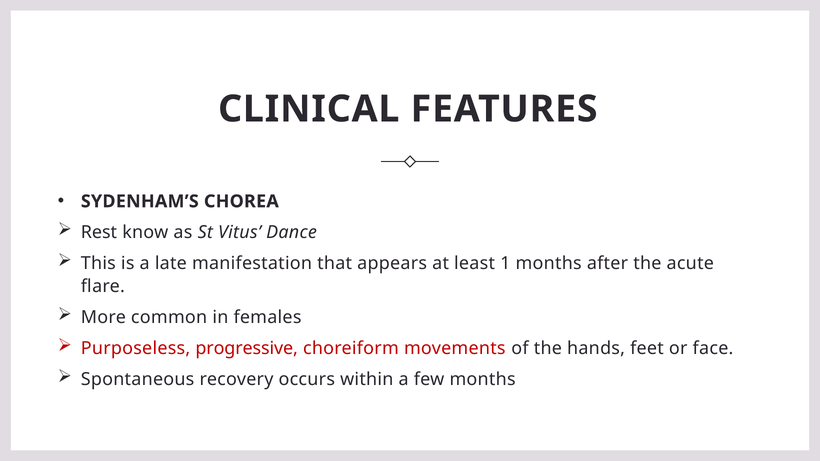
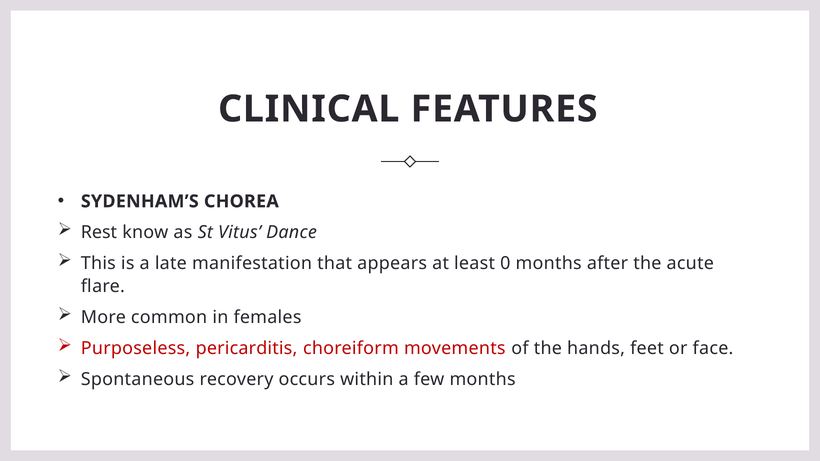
1: 1 -> 0
progressive: progressive -> pericarditis
